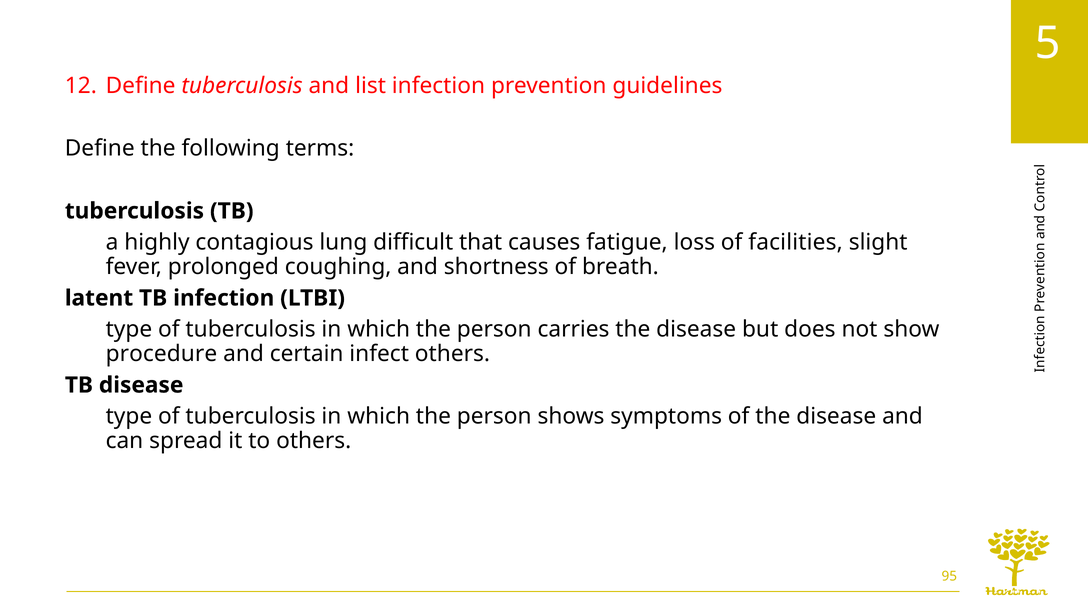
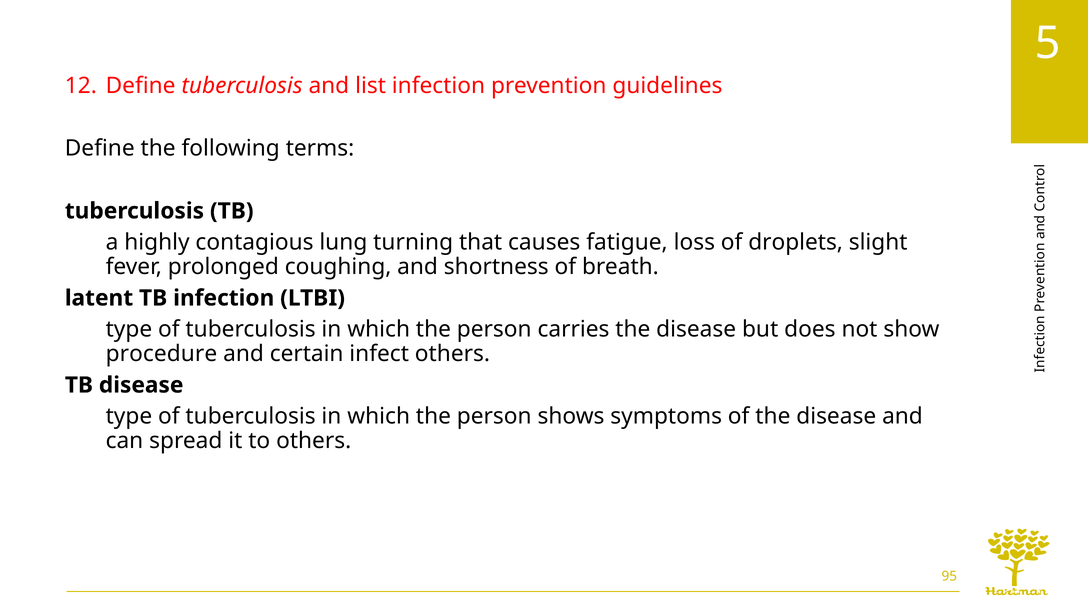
difficult: difficult -> turning
facilities: facilities -> droplets
